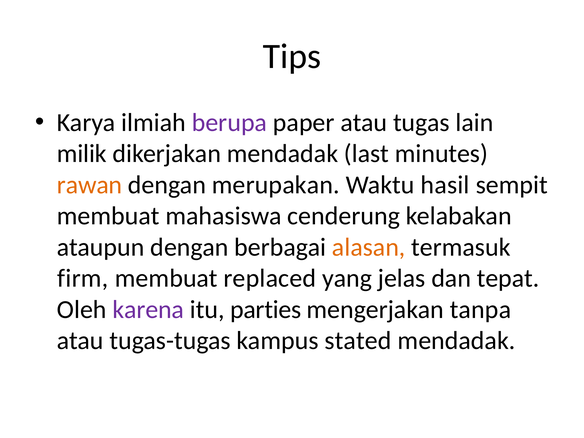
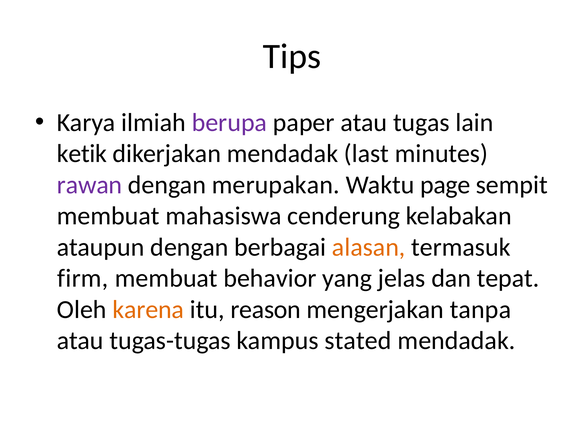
milik: milik -> ketik
rawan colour: orange -> purple
hasil: hasil -> page
replaced: replaced -> behavior
karena colour: purple -> orange
parties: parties -> reason
